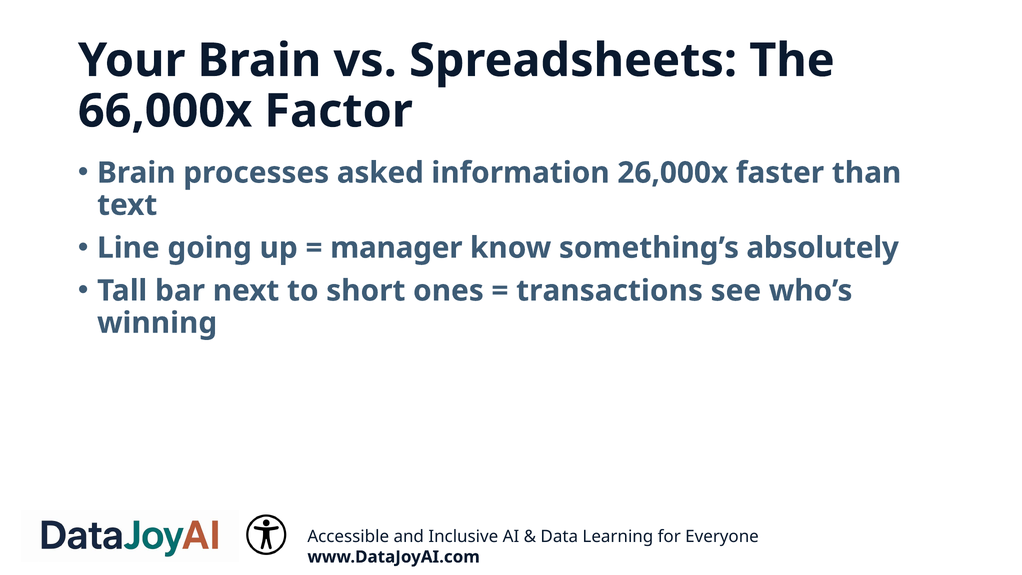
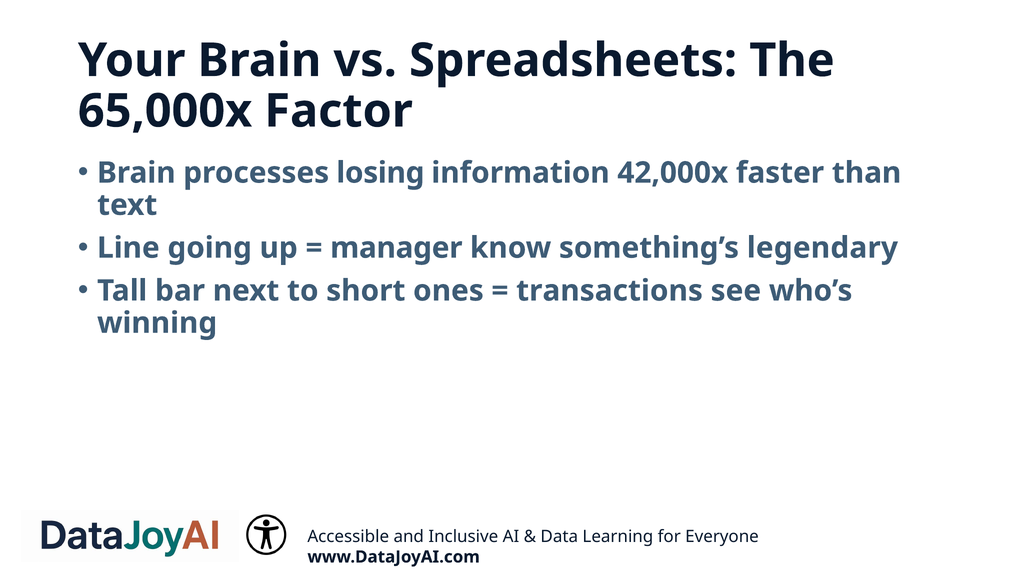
66,000x: 66,000x -> 65,000x
asked: asked -> losing
26,000x: 26,000x -> 42,000x
absolutely: absolutely -> legendary
